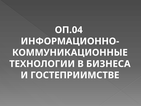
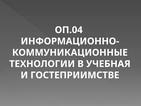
БИЗНЕСА: БИЗНЕСА -> УЧЕБНАЯ
